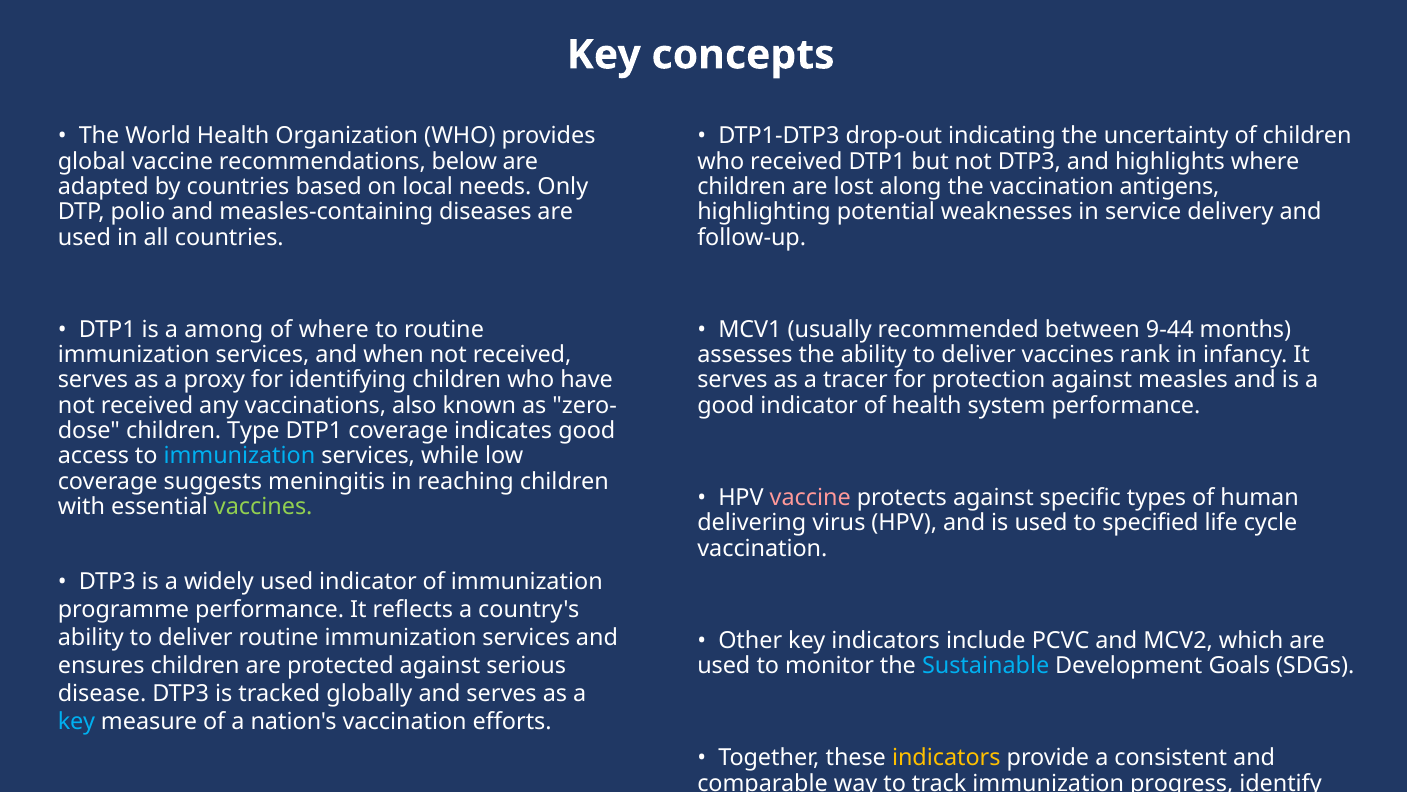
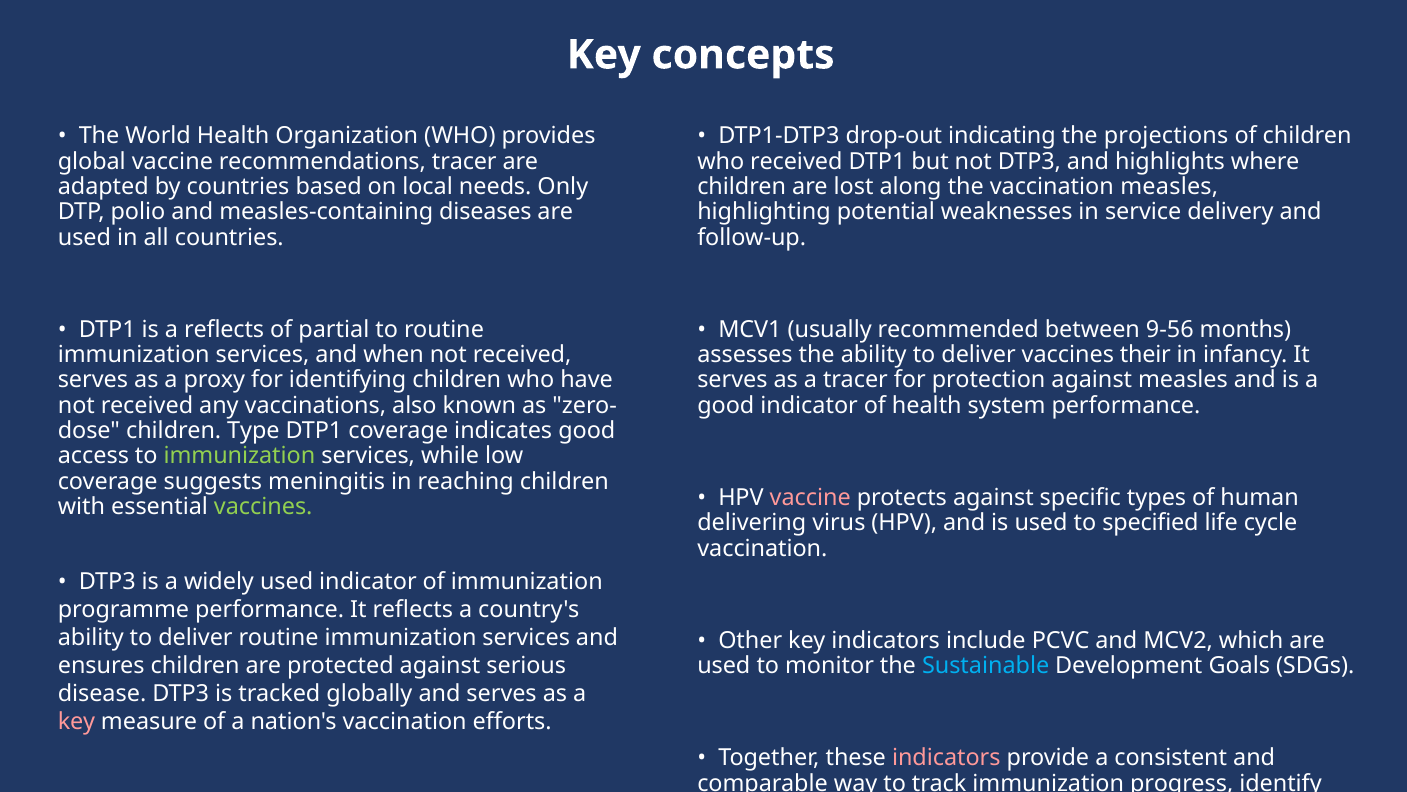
uncertainty: uncertainty -> projections
recommendations below: below -> tracer
vaccination antigens: antigens -> measles
a among: among -> reflects
of where: where -> partial
9-44: 9-44 -> 9-56
rank: rank -> their
immunization at (239, 456) colour: light blue -> light green
key at (77, 722) colour: light blue -> pink
indicators at (946, 757) colour: yellow -> pink
